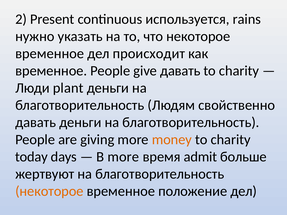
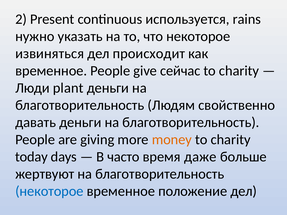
временное at (50, 54): временное -> извиняться
give давать: давать -> сейчас
В more: more -> часто
admit: admit -> даже
некоторое at (49, 191) colour: orange -> blue
